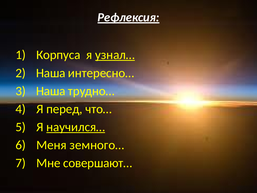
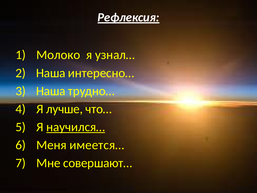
Корпуса: Корпуса -> Молоко
узнал… underline: present -> none
перед: перед -> лучше
земного…: земного… -> имеется…
